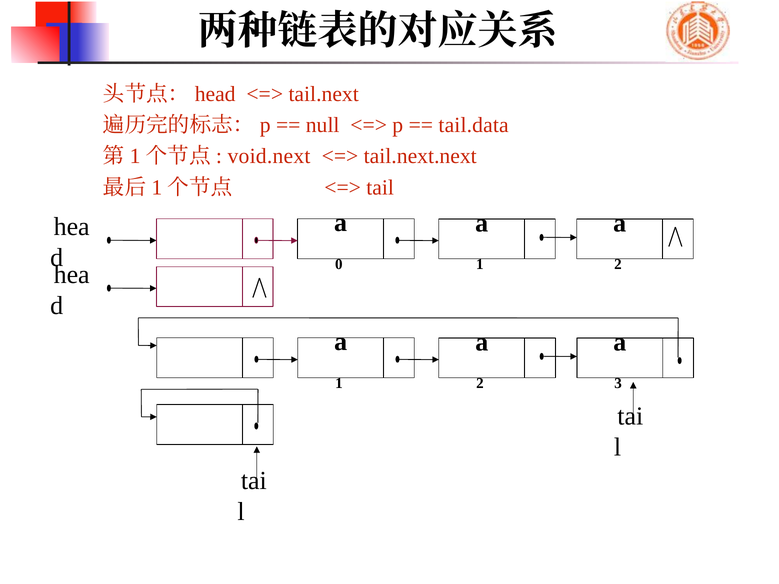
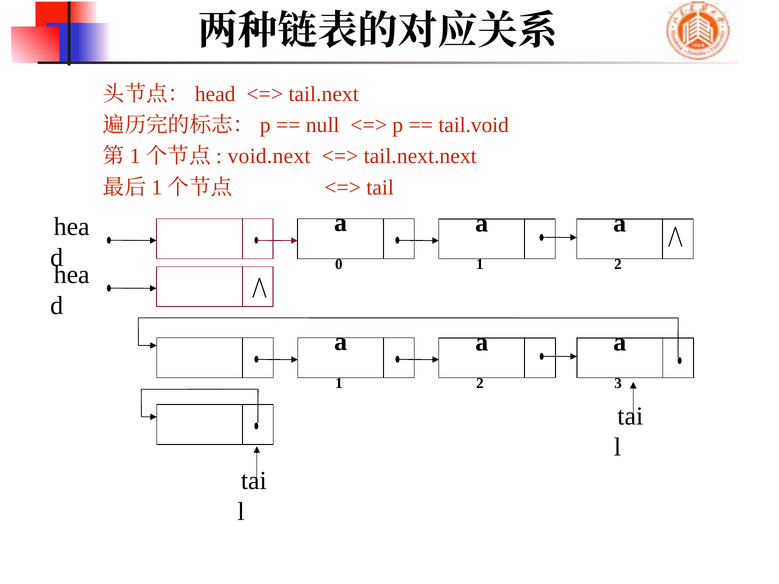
tail.data: tail.data -> tail.void
